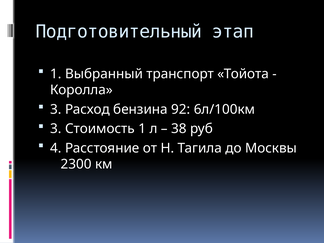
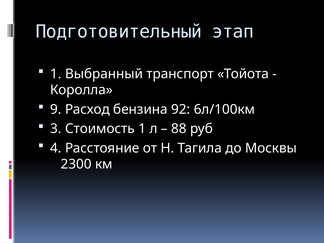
3 at (56, 109): 3 -> 9
38: 38 -> 88
